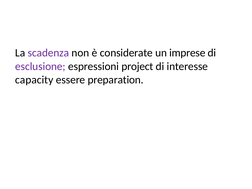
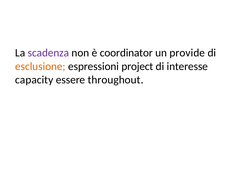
considerate: considerate -> coordinator
imprese: imprese -> provide
esclusione colour: purple -> orange
preparation: preparation -> throughout
